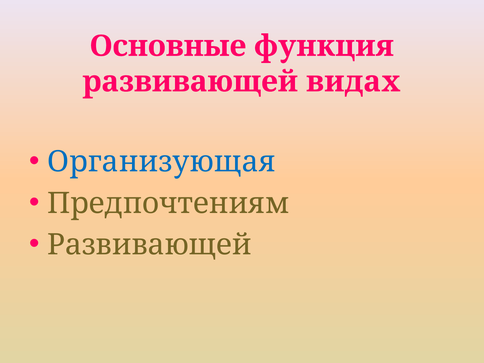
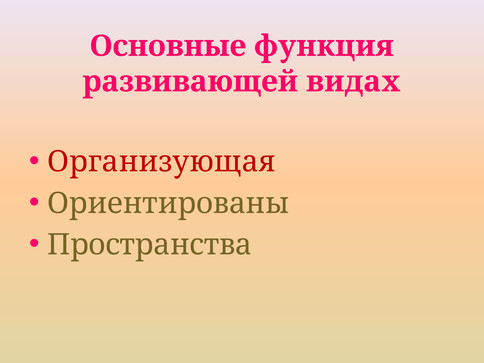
Организующая colour: blue -> red
Предпочтениям: Предпочтениям -> Ориентированы
Развивающей at (150, 245): Развивающей -> Пространства
